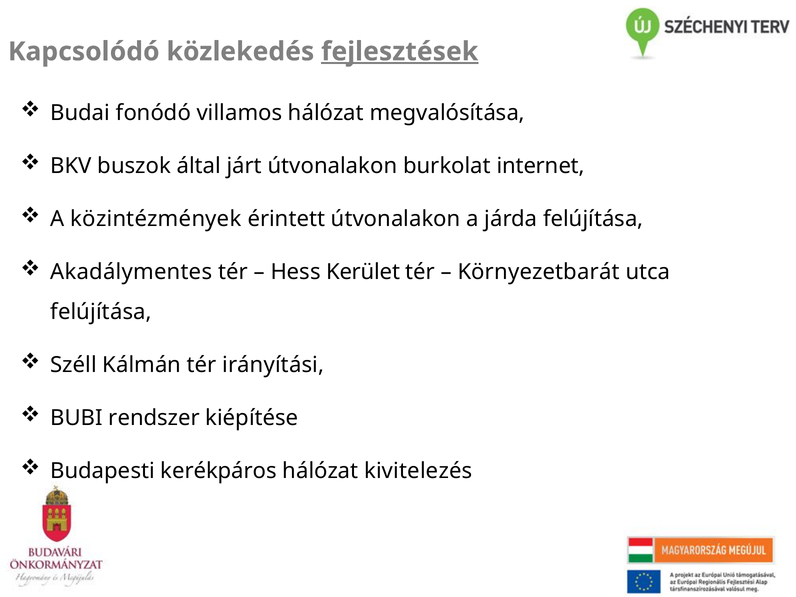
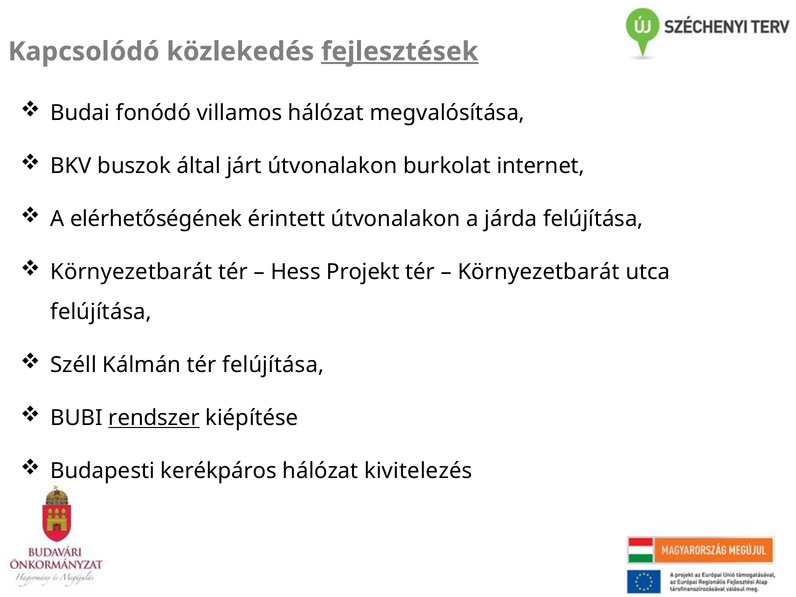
közintézmények: közintézmények -> elérhetőségének
Akadálymentes at (131, 272): Akadálymentes -> Környezetbarát
Kerület: Kerület -> Projekt
tér irányítási: irányítási -> felújítása
rendszer underline: none -> present
